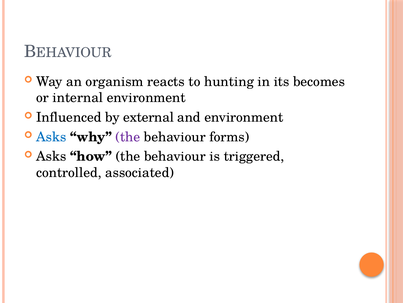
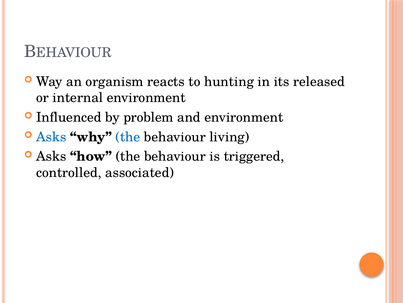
becomes: becomes -> released
external: external -> problem
the at (128, 137) colour: purple -> blue
forms: forms -> living
